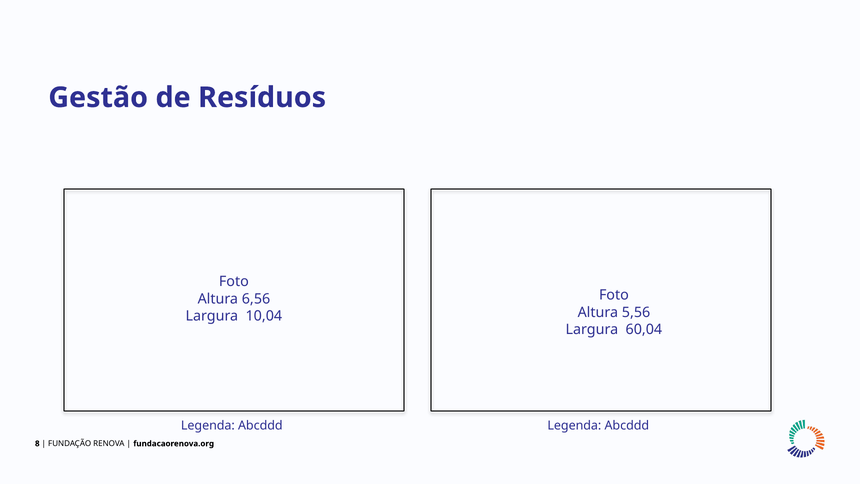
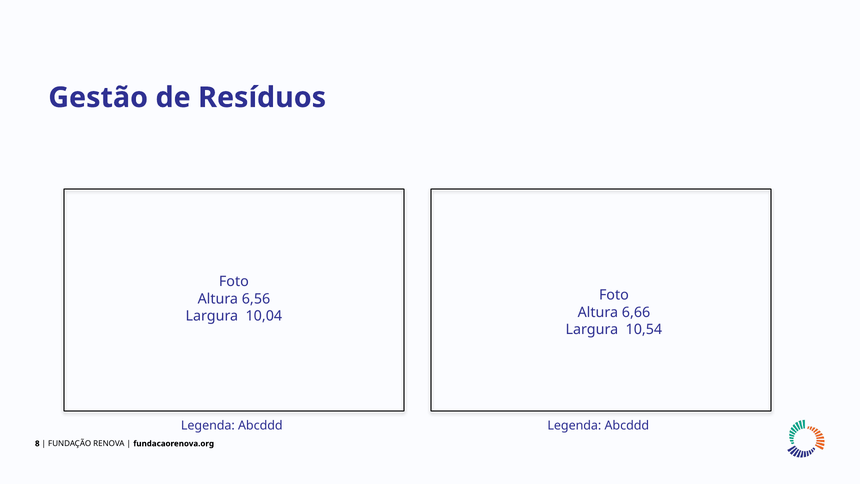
5,56: 5,56 -> 6,66
60,04: 60,04 -> 10,54
